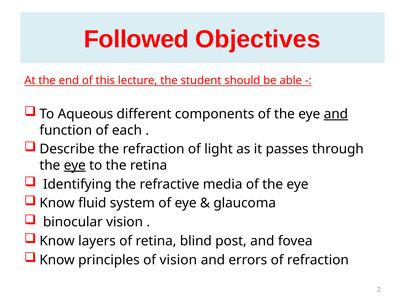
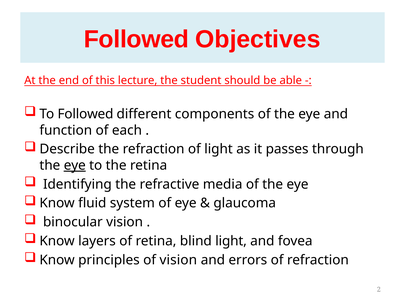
To Aqueous: Aqueous -> Followed
and at (336, 114) underline: present -> none
blind post: post -> light
